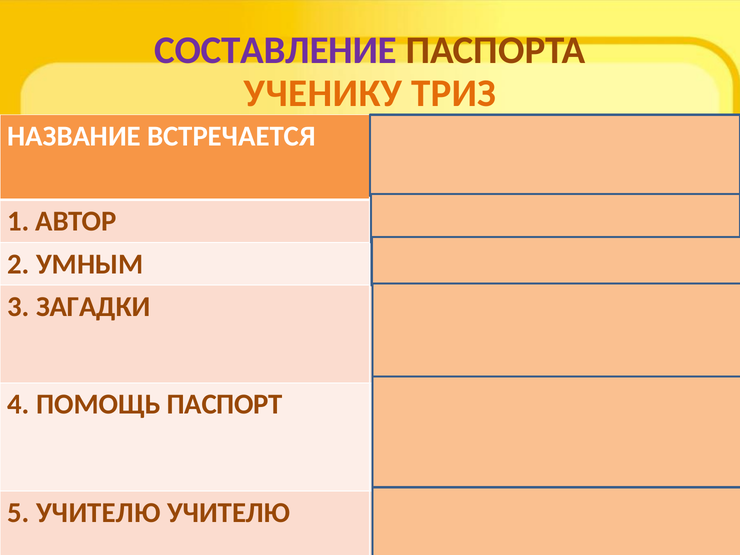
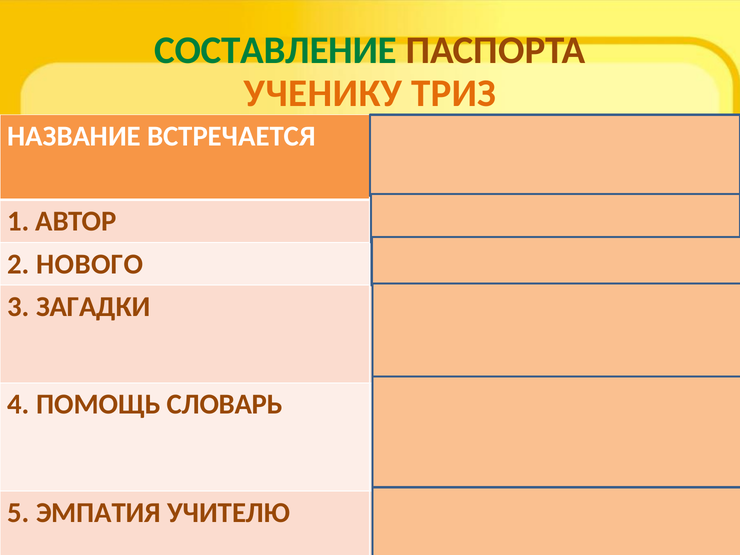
СОСТАВЛЕНИЕ colour: purple -> green
2 УМНЫМ: УМНЫМ -> НОВОГО
ПОМОЩЬ ПАСПОРТ: ПАСПОРТ -> СЛОВАРЬ
5 УЧИТЕЛЮ: УЧИТЕЛЮ -> ЭМПАТИЯ
